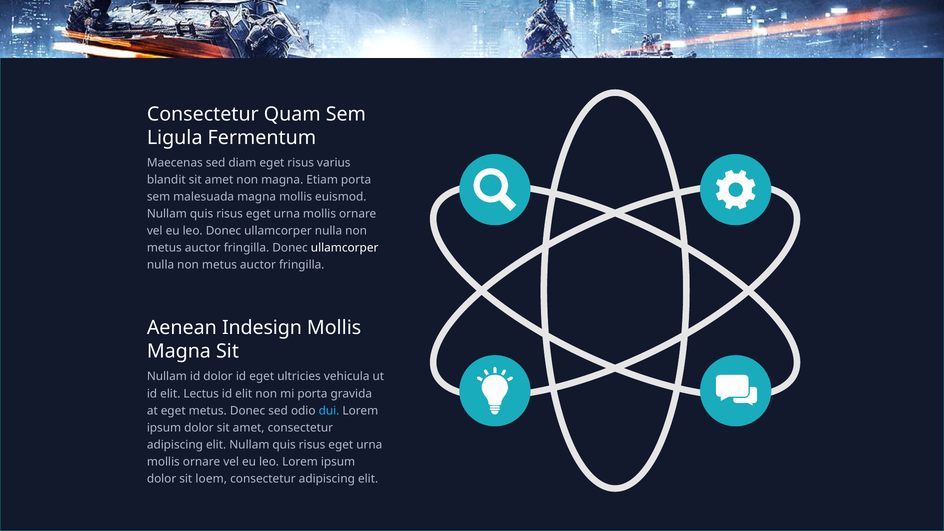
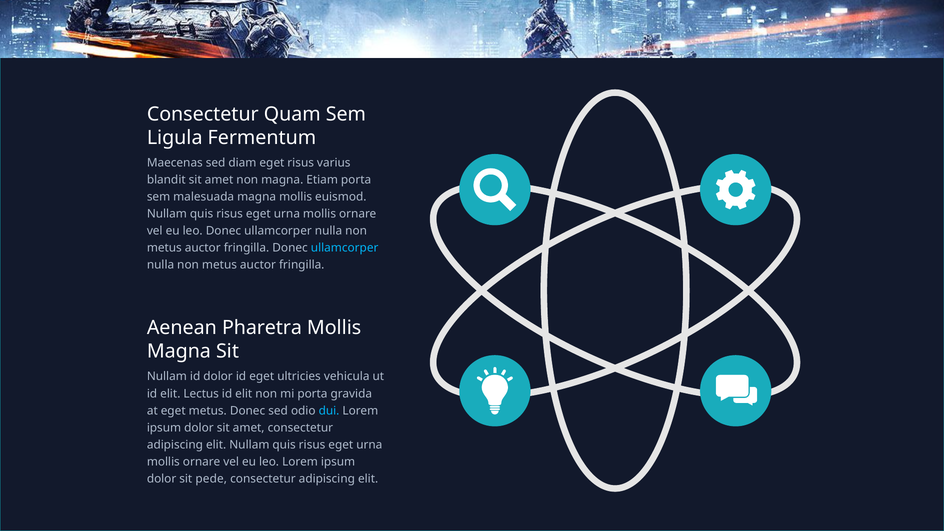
ullamcorper at (345, 248) colour: white -> light blue
Indesign: Indesign -> Pharetra
loem: loem -> pede
